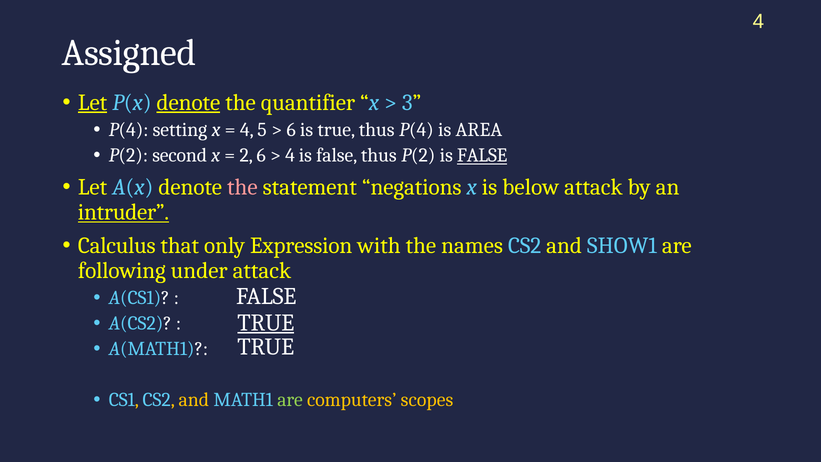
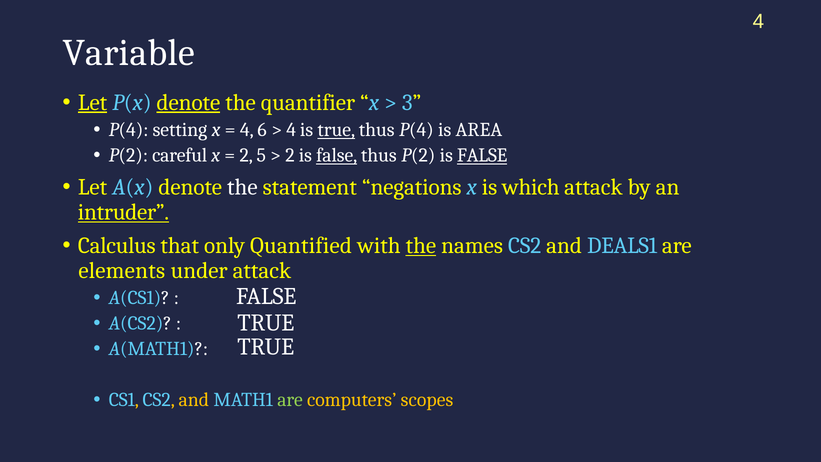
Assigned: Assigned -> Variable
5: 5 -> 6
6 at (291, 130): 6 -> 4
true at (336, 130) underline: none -> present
second: second -> careful
2 6: 6 -> 5
4 at (290, 155): 4 -> 2
false at (337, 155) underline: none -> present
the at (242, 187) colour: pink -> white
below: below -> which
Expression: Expression -> Quantified
the at (421, 245) underline: none -> present
SHOW1: SHOW1 -> DEALS1
following: following -> elements
TRUE at (266, 322) underline: present -> none
